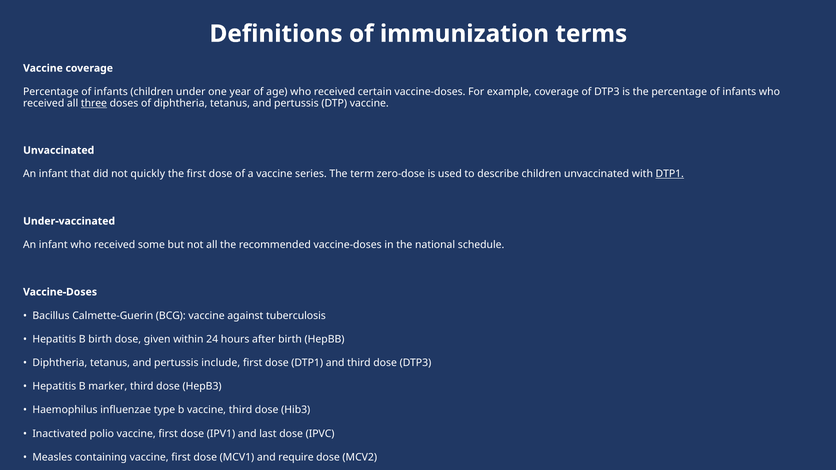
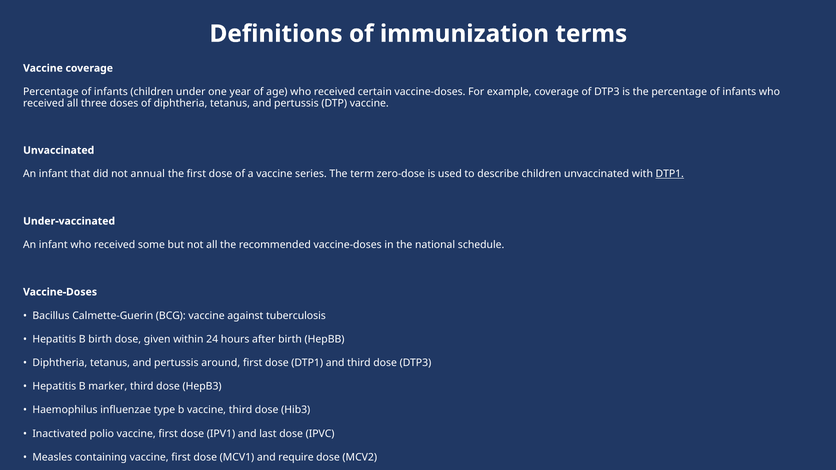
three underline: present -> none
quickly: quickly -> annual
include: include -> around
